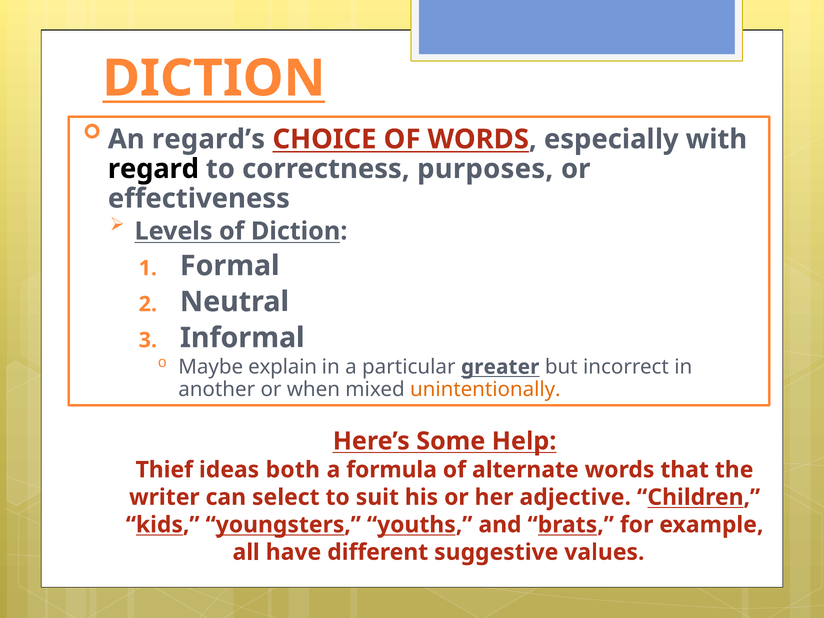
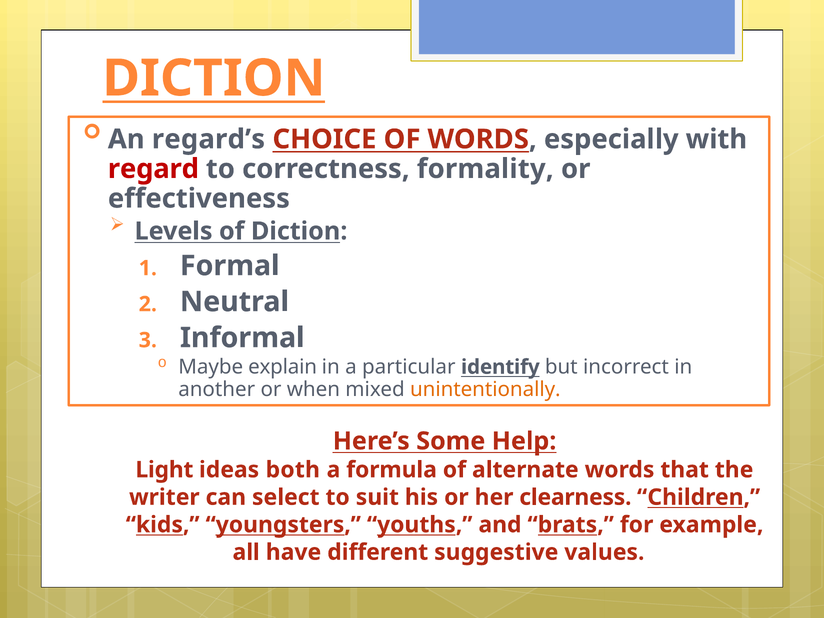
regard colour: black -> red
purposes: purposes -> formality
greater: greater -> identify
Thief: Thief -> Light
adjective: adjective -> clearness
